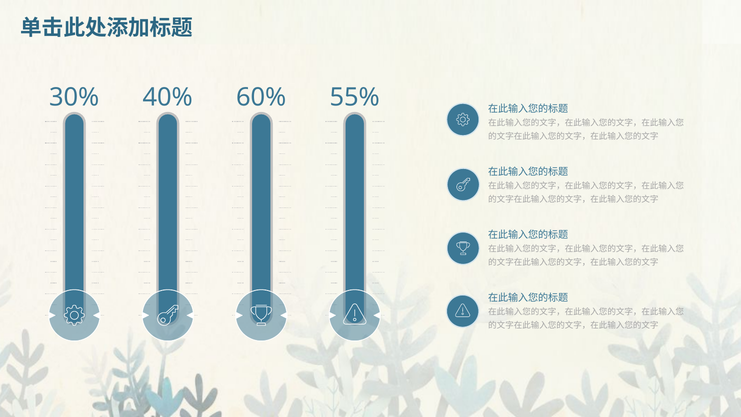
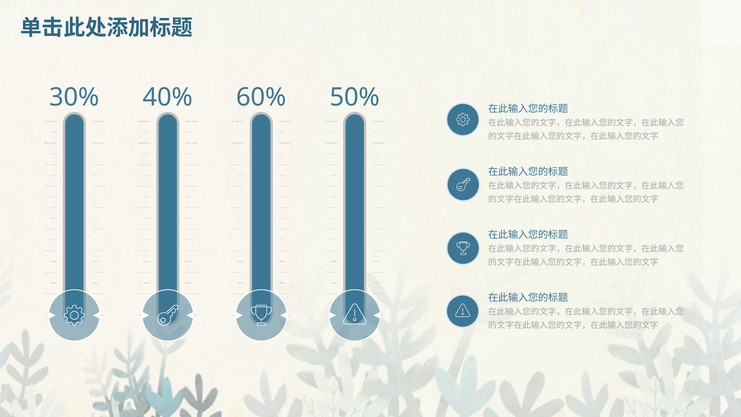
55%: 55% -> 50%
